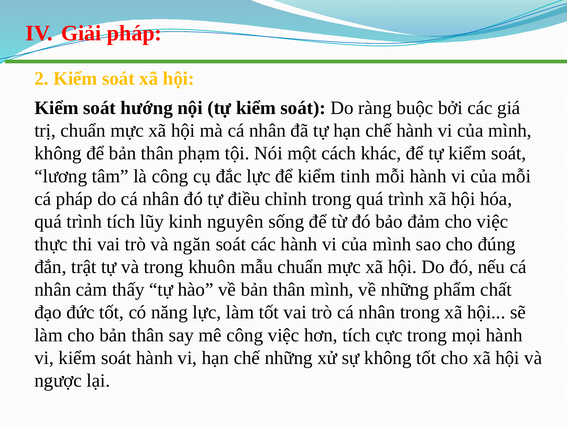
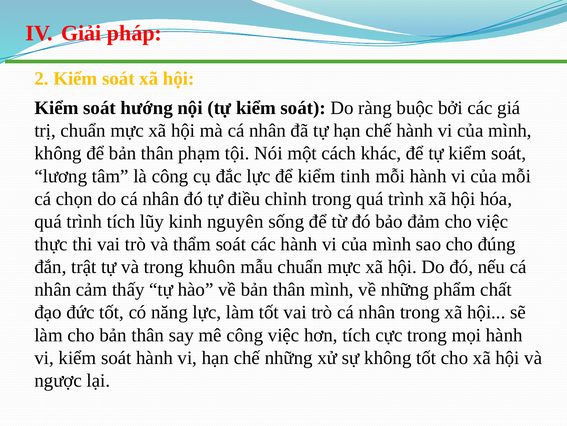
cá pháp: pháp -> chọn
ngăn: ngăn -> thẩm
